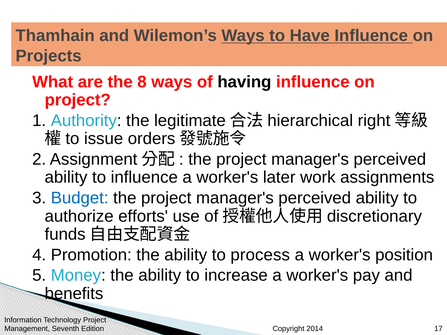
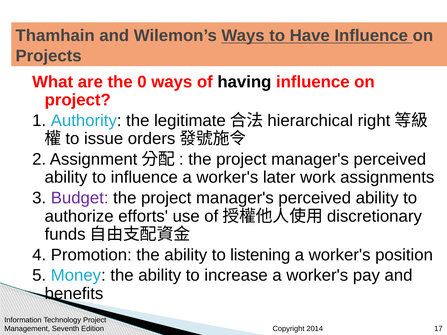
8: 8 -> 0
Budget colour: blue -> purple
process: process -> listening
